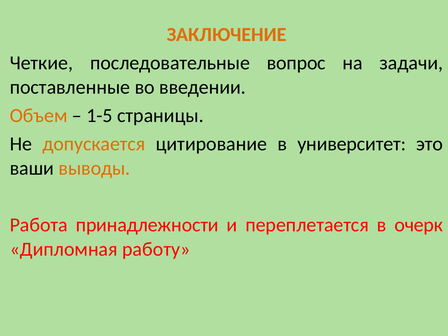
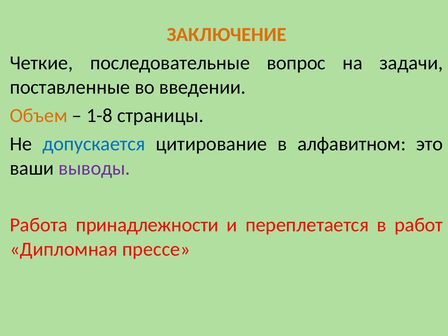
1-5: 1-5 -> 1-8
допускается colour: orange -> blue
университет: университет -> алфавитном
выводы colour: orange -> purple
очерк: очерк -> работ
работу: работу -> прессе
